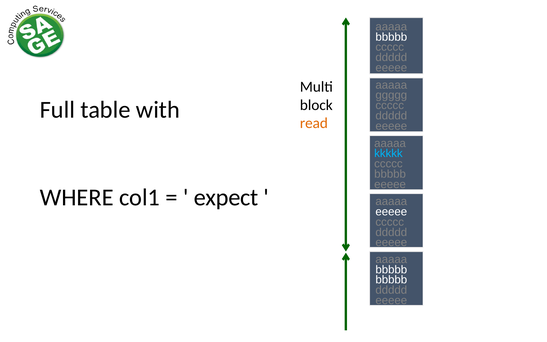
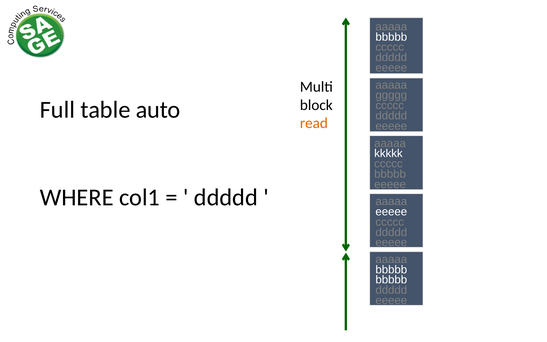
with: with -> auto
kkkkk colour: light blue -> white
expect at (226, 197): expect -> ddddd
